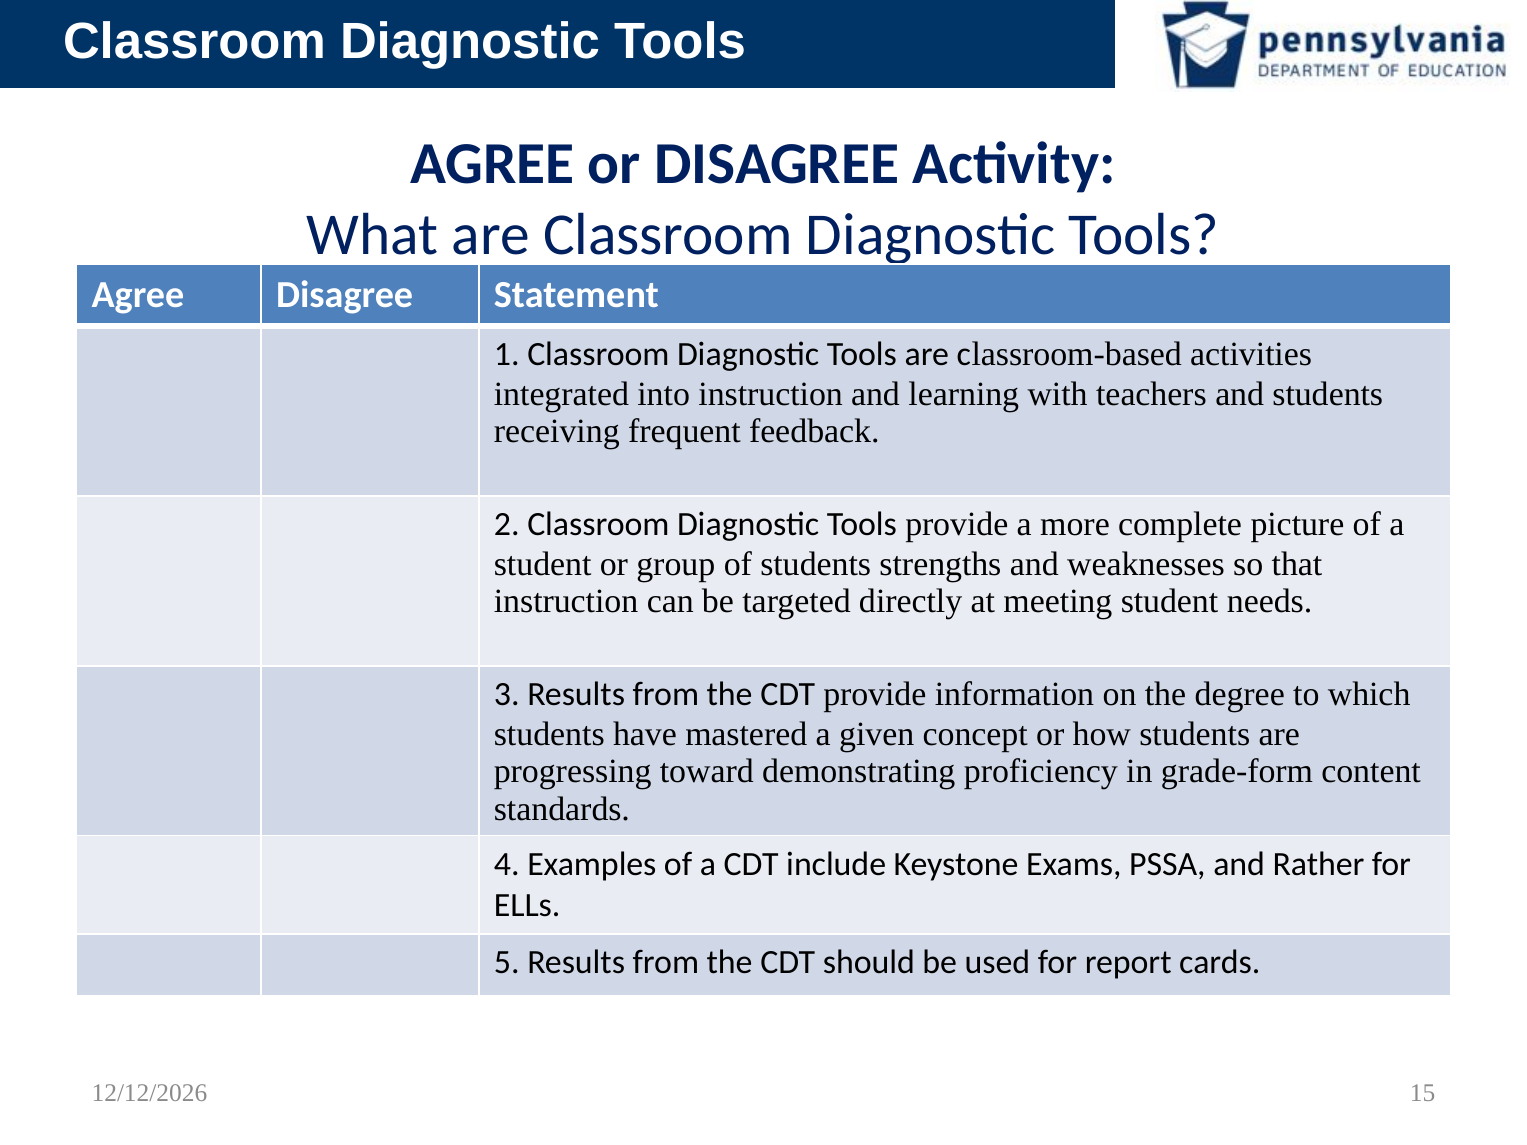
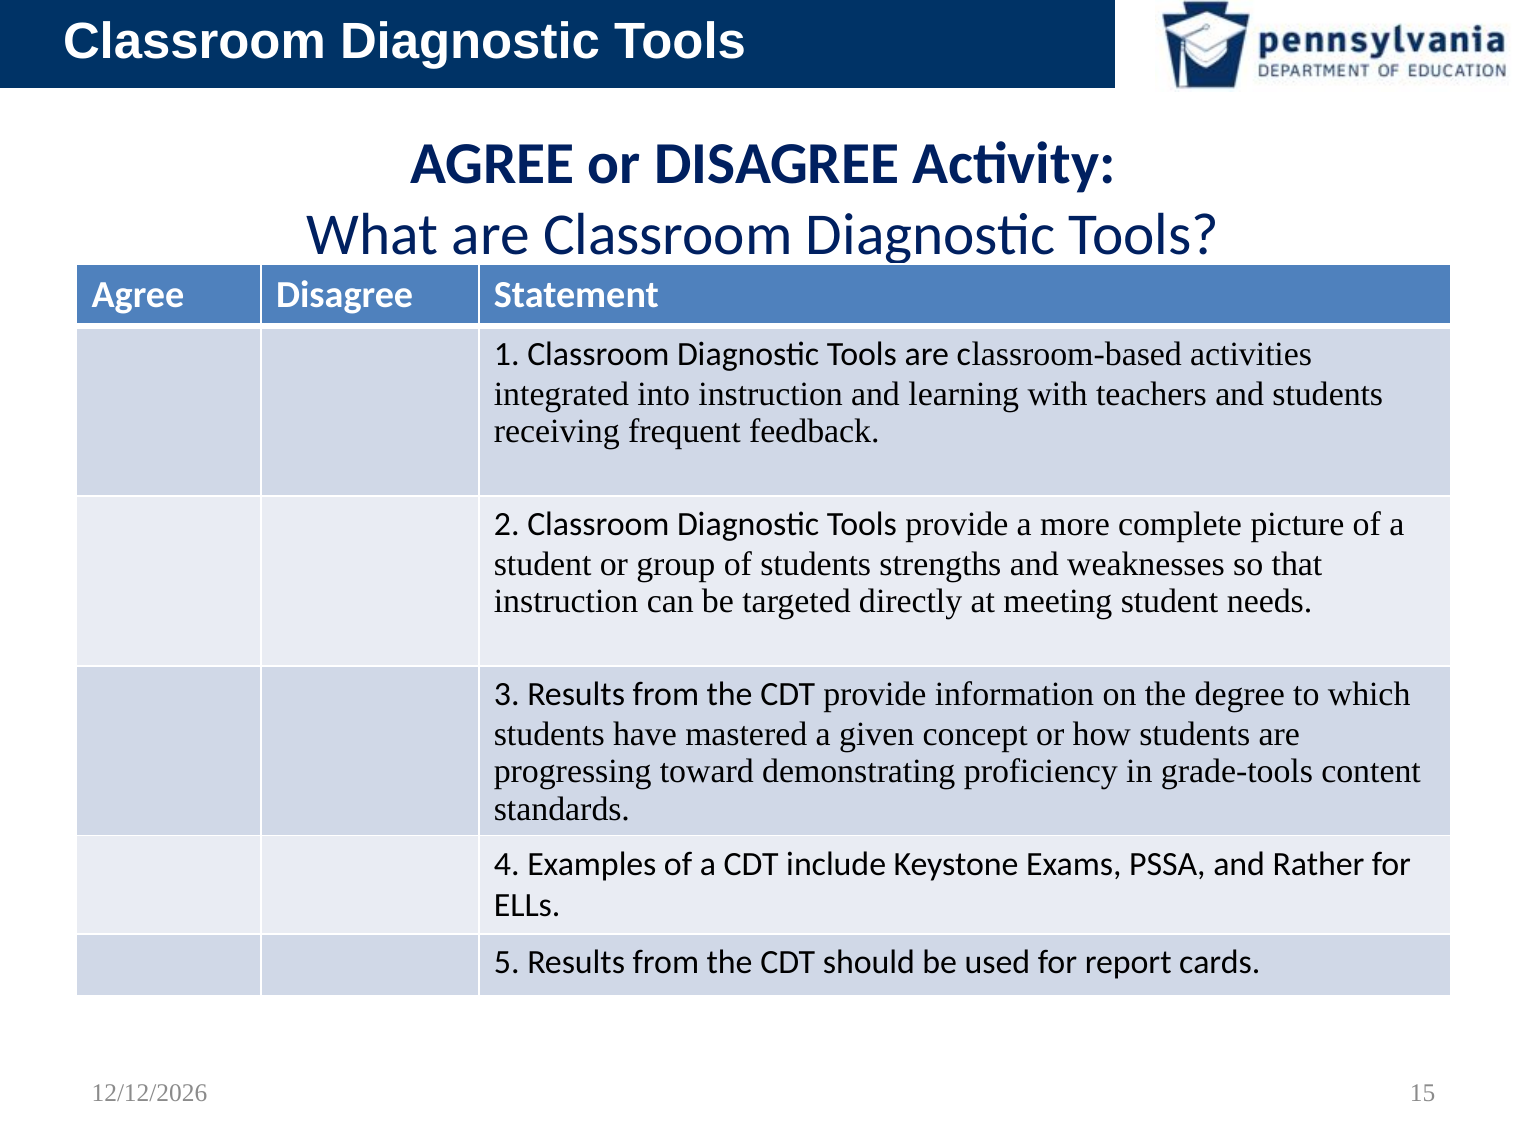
grade-form: grade-form -> grade-tools
